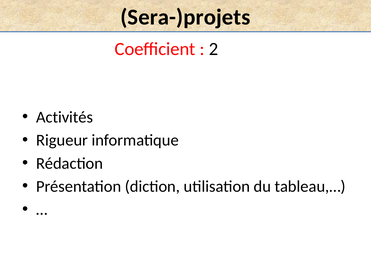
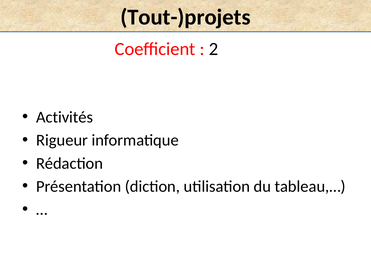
Sera-)projets: Sera-)projets -> Tout-)projets
